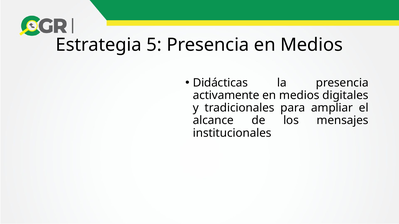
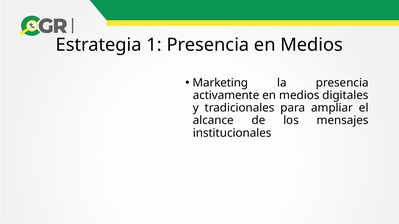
5: 5 -> 1
Didácticas: Didácticas -> Marketing
